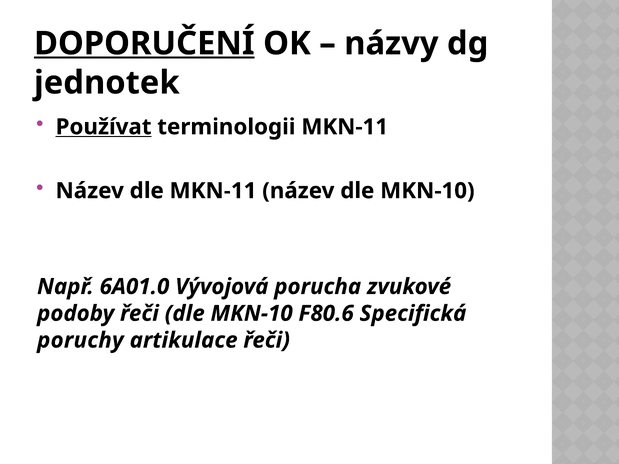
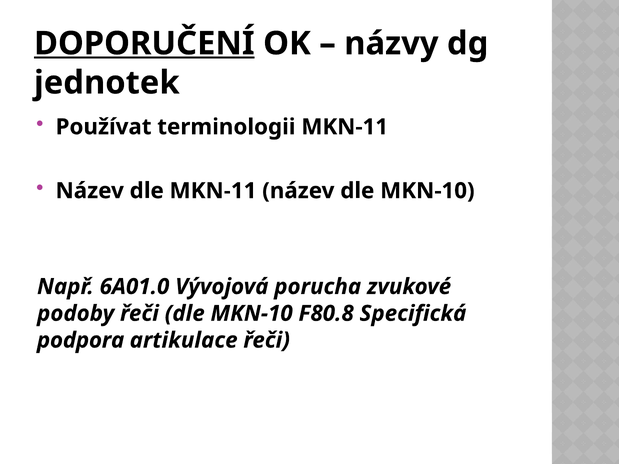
Používat underline: present -> none
F80.6: F80.6 -> F80.8
poruchy: poruchy -> podpora
